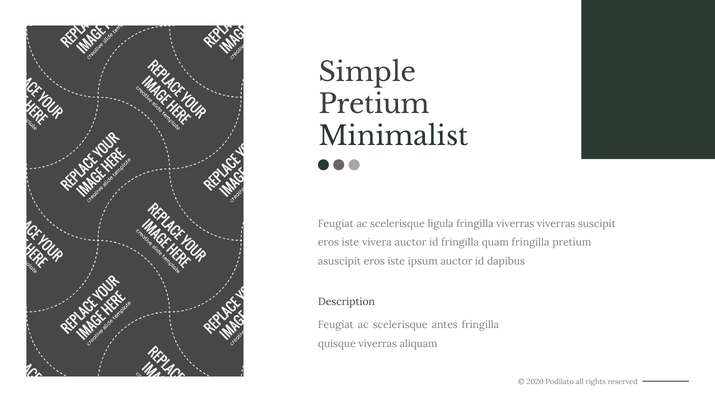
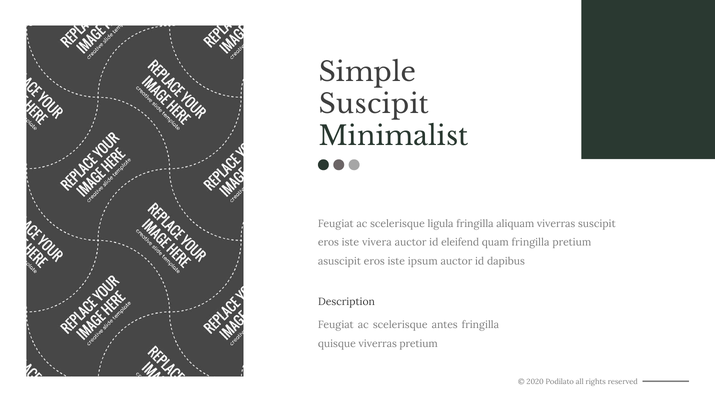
Pretium at (374, 105): Pretium -> Suscipit
fringilla viverras: viverras -> aliquam
id fringilla: fringilla -> eleifend
viverras aliquam: aliquam -> pretium
